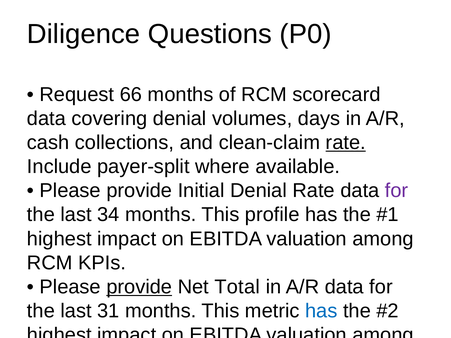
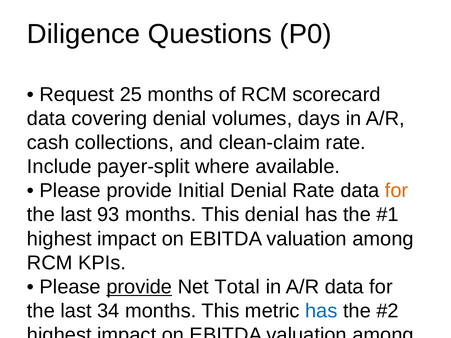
66: 66 -> 25
rate at (346, 143) underline: present -> none
for at (397, 191) colour: purple -> orange
34: 34 -> 93
This profile: profile -> denial
31: 31 -> 34
